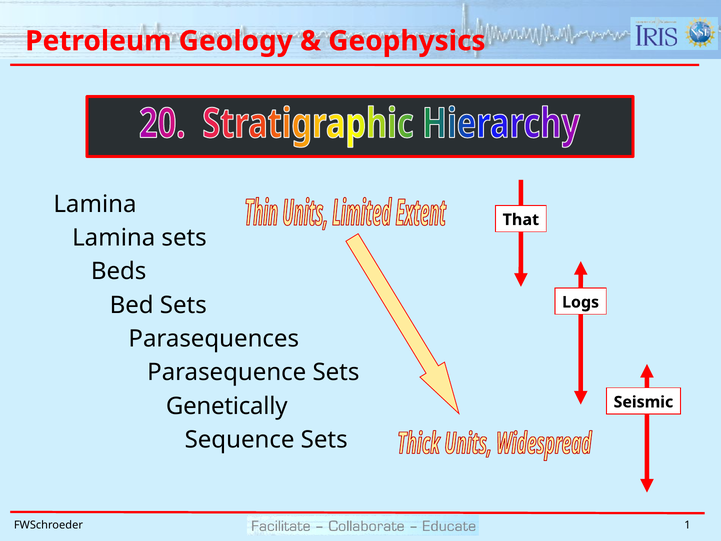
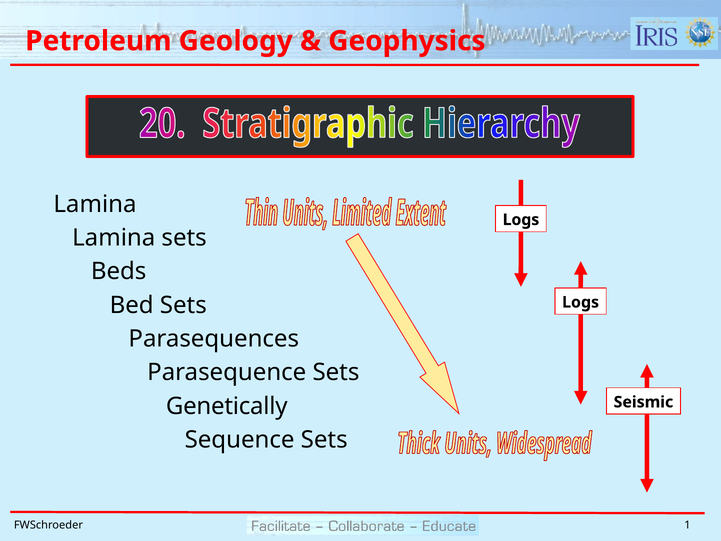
That at (521, 220): That -> Logs
